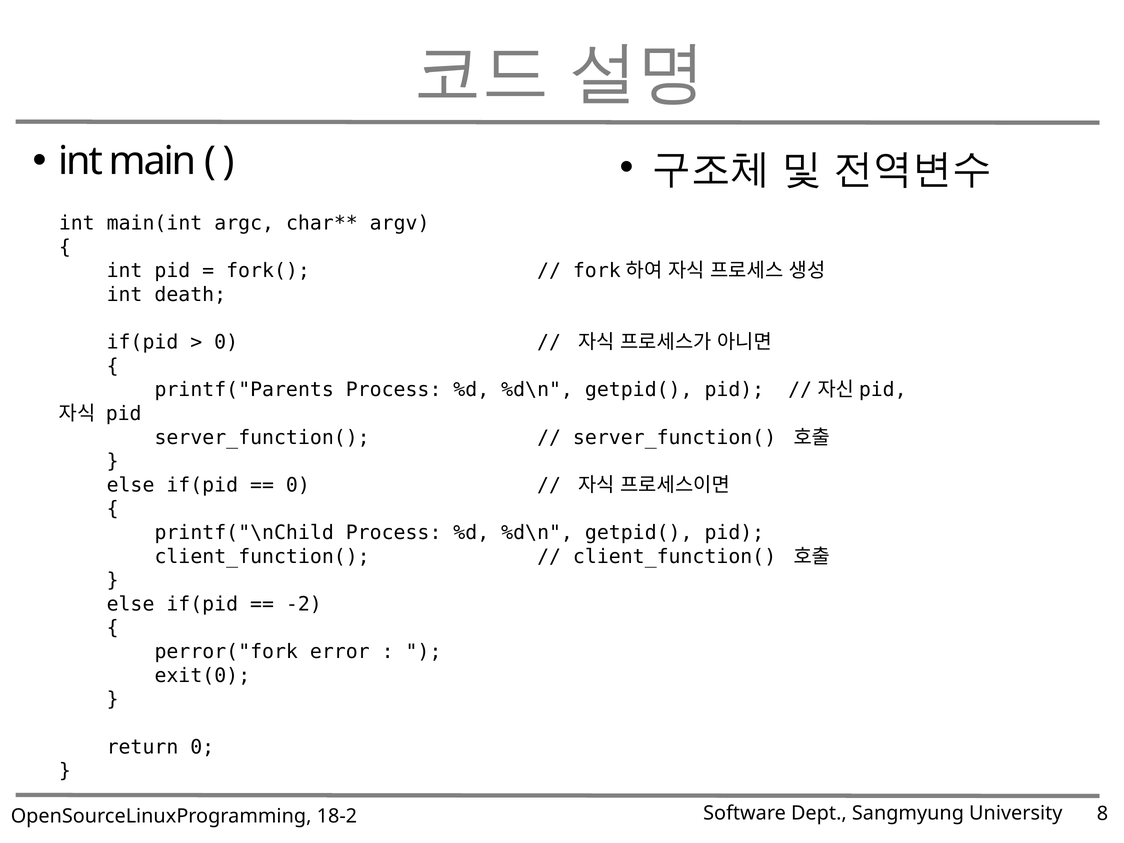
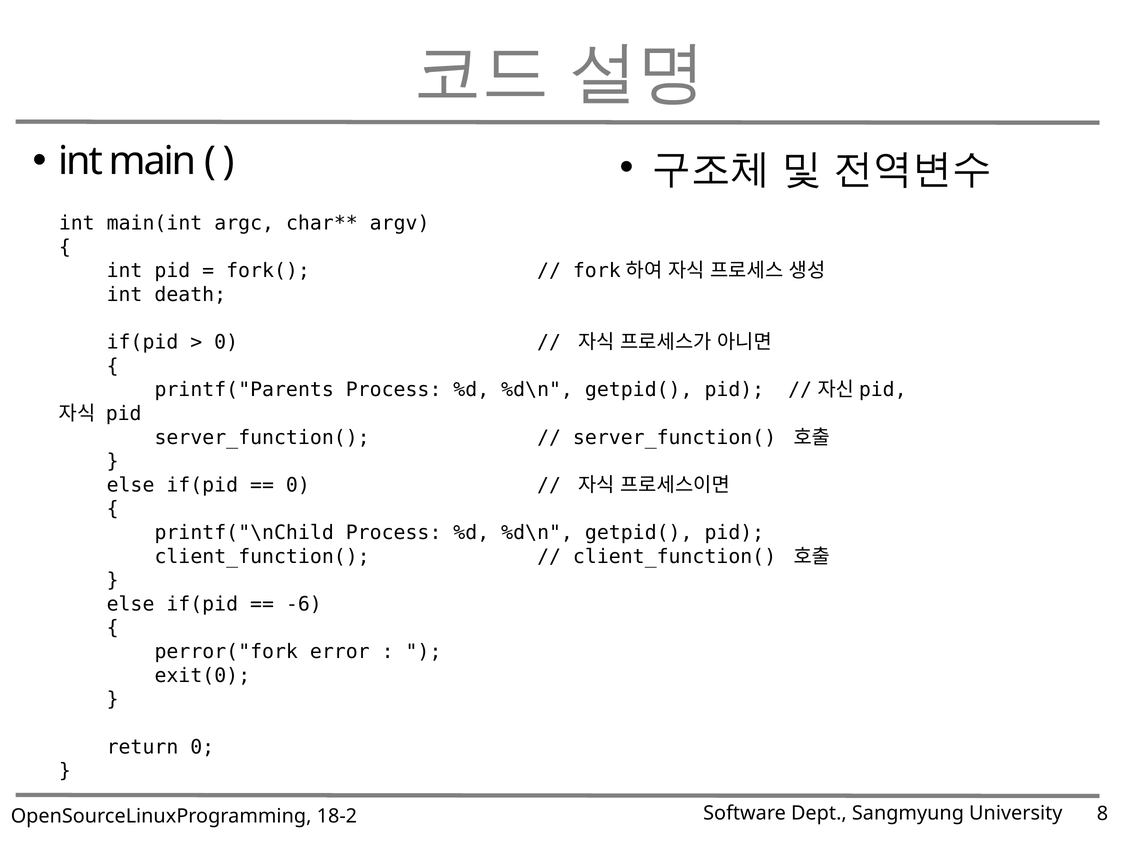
-2: -2 -> -6
